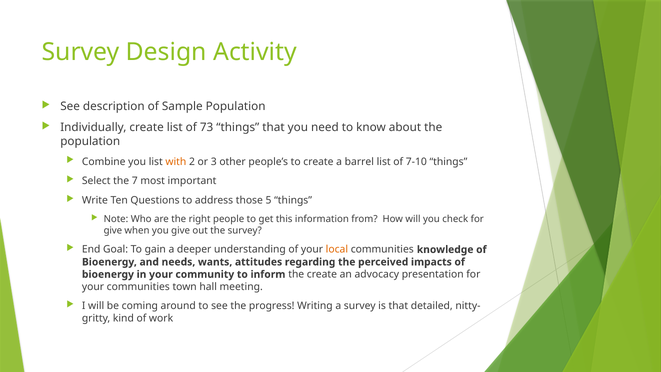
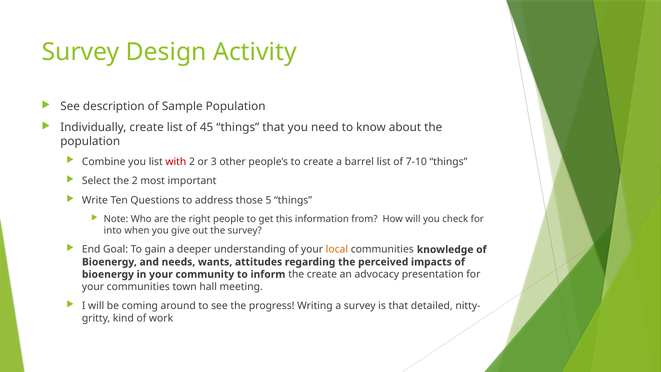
73: 73 -> 45
with colour: orange -> red
the 7: 7 -> 2
give at (113, 231): give -> into
